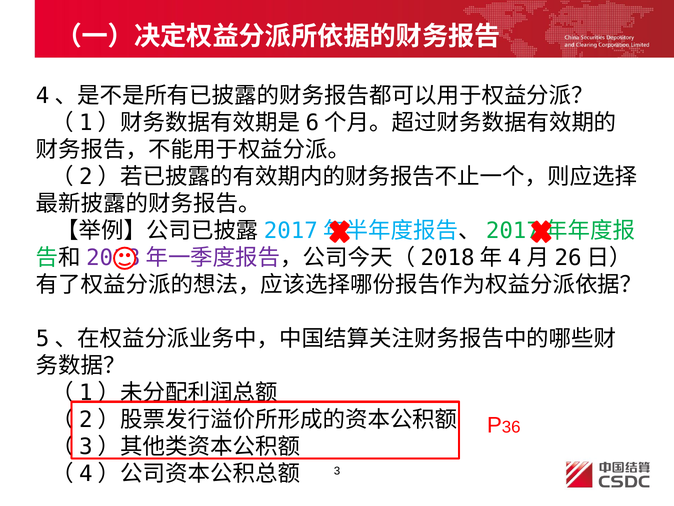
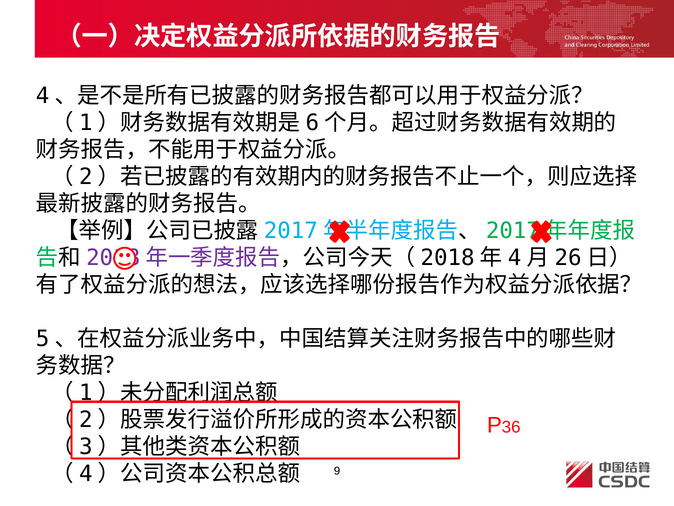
3: 3 -> 9
